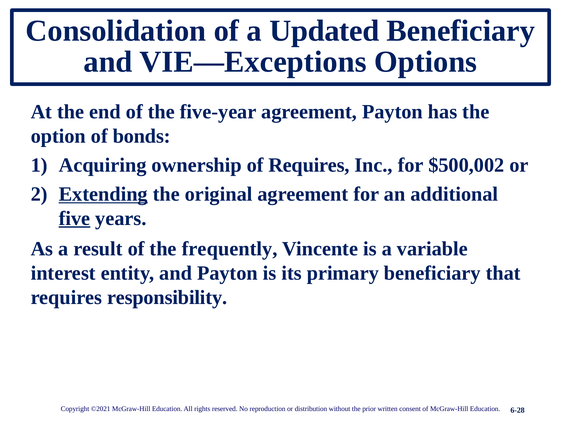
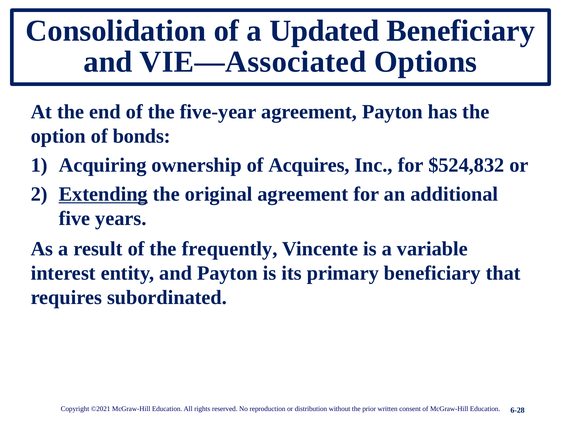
VIE—Exceptions: VIE—Exceptions -> VIE—Associated
of Requires: Requires -> Acquires
$500,002: $500,002 -> $524,832
five underline: present -> none
responsibility: responsibility -> subordinated
